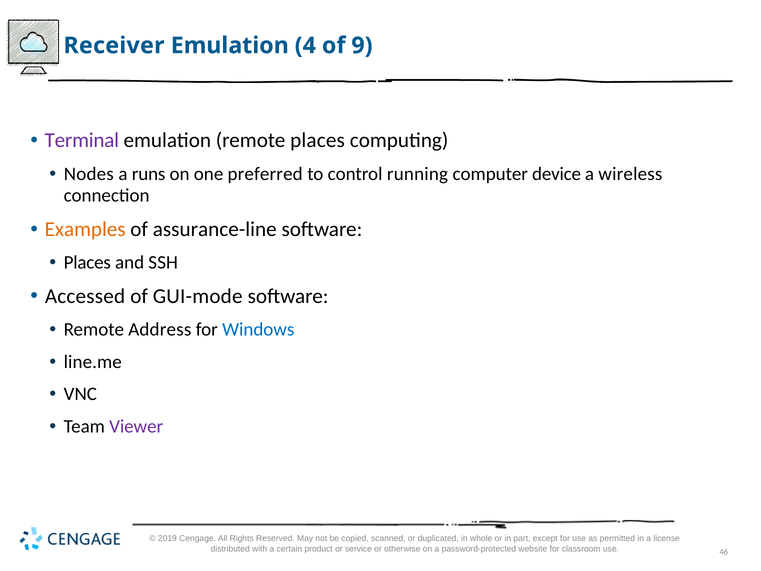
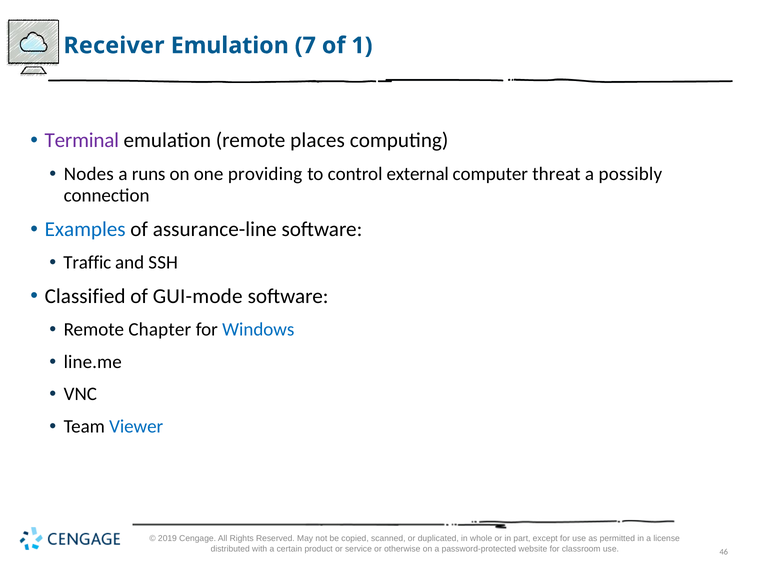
4: 4 -> 7
9: 9 -> 1
preferred: preferred -> providing
running: running -> external
device: device -> threat
wireless: wireless -> possibly
Examples colour: orange -> blue
Places at (87, 262): Places -> Traffic
Accessed: Accessed -> Classified
Address: Address -> Chapter
Viewer colour: purple -> blue
